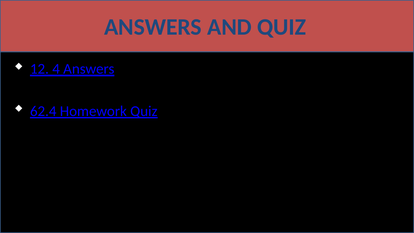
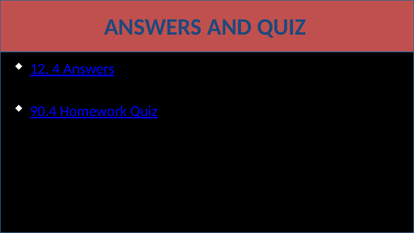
62.4: 62.4 -> 90.4
